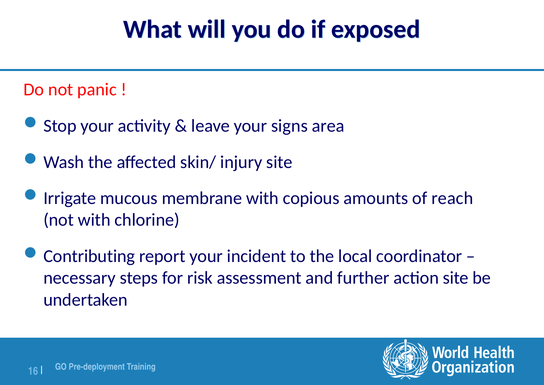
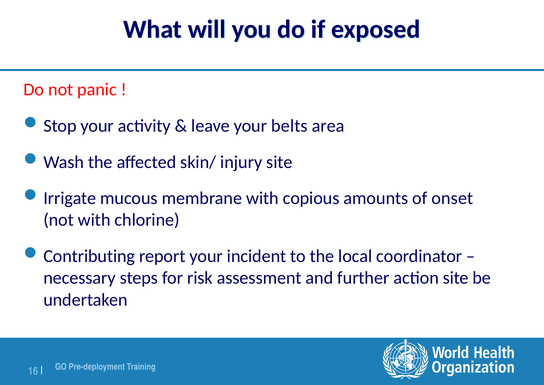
signs: signs -> belts
reach: reach -> onset
